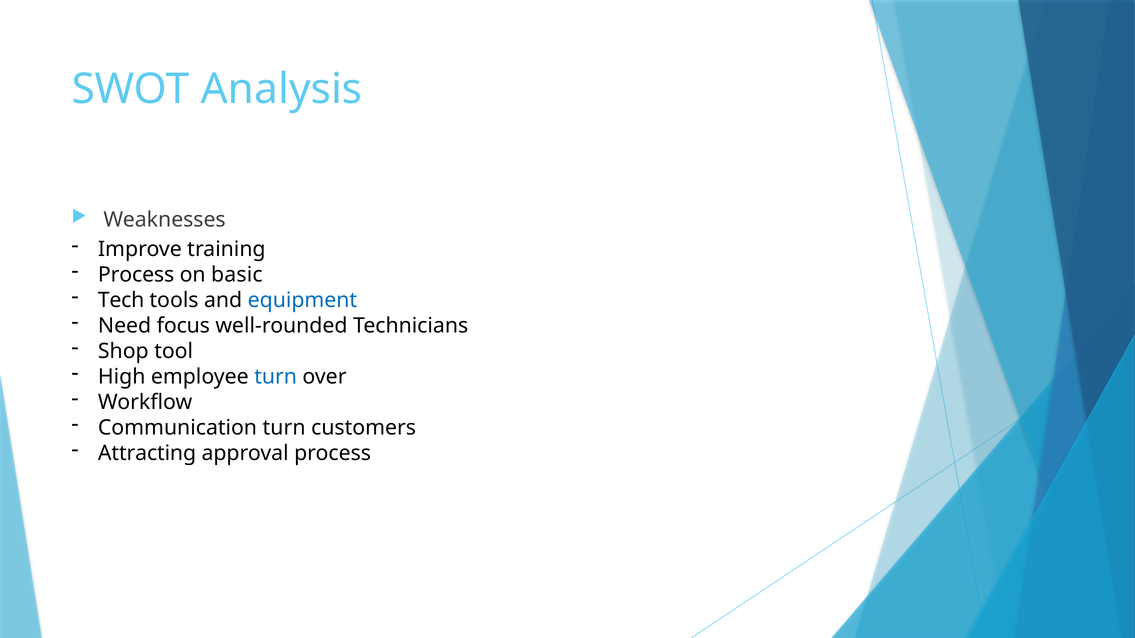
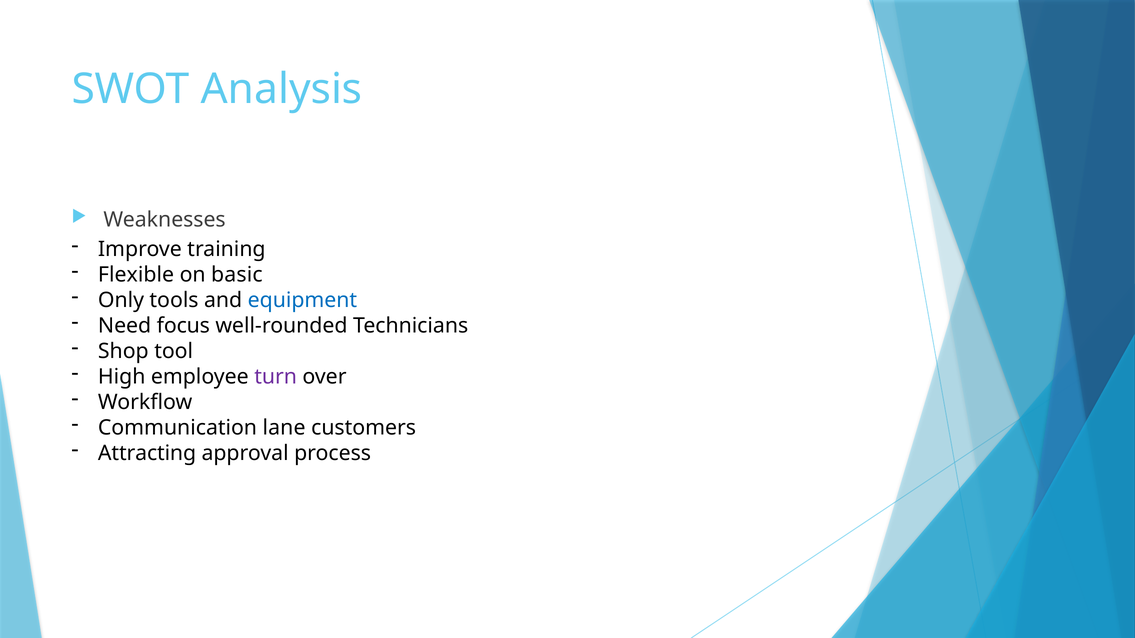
Process at (136, 275): Process -> Flexible
Tech: Tech -> Only
turn at (276, 377) colour: blue -> purple
Communication turn: turn -> lane
